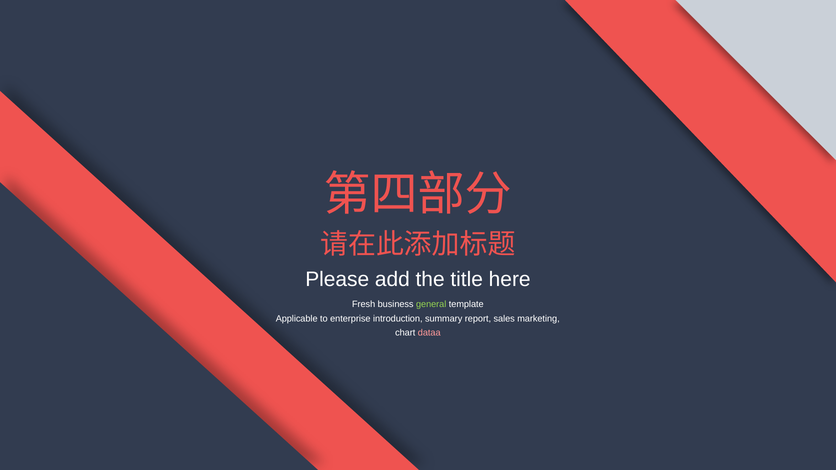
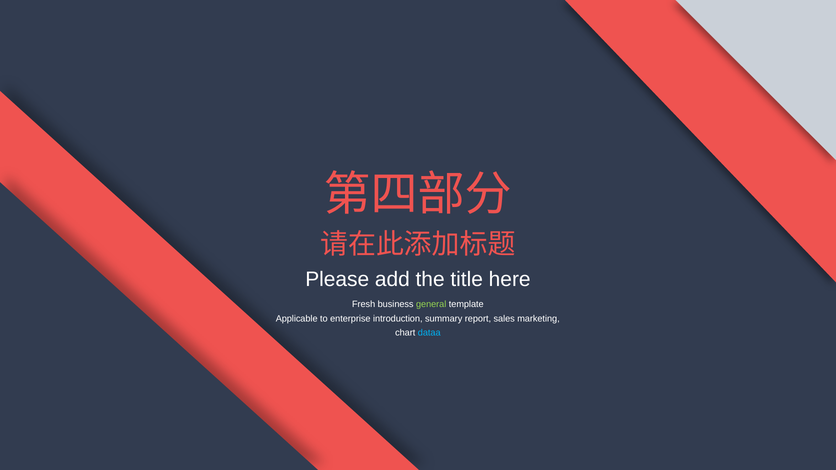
dataa colour: pink -> light blue
